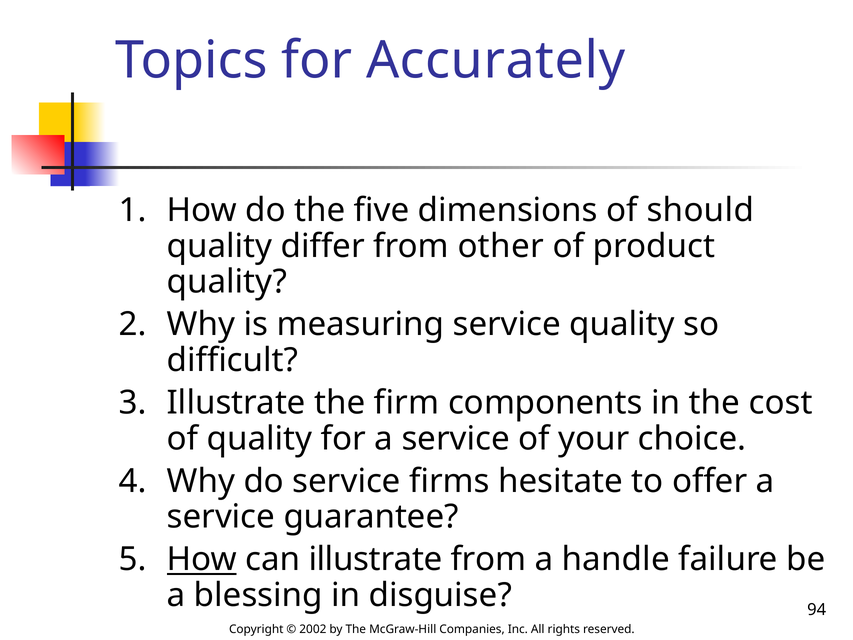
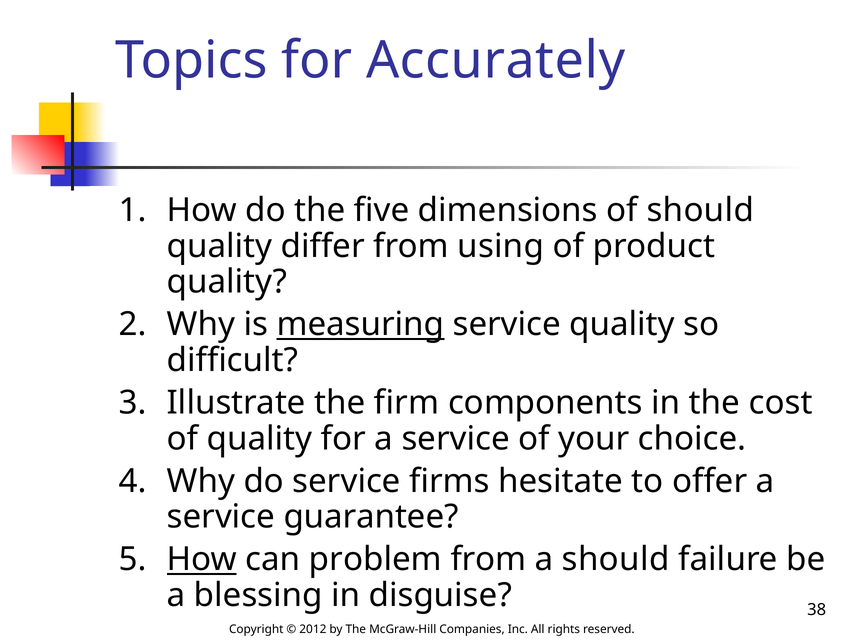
other: other -> using
measuring underline: none -> present
can illustrate: illustrate -> problem
a handle: handle -> should
94: 94 -> 38
2002: 2002 -> 2012
